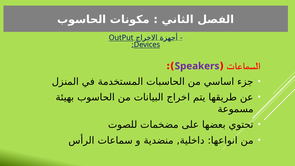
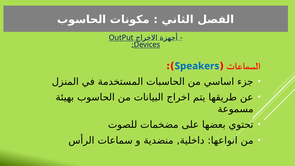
Speakers colour: purple -> blue
